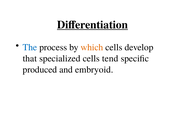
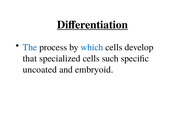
which colour: orange -> blue
tend: tend -> such
produced: produced -> uncoated
